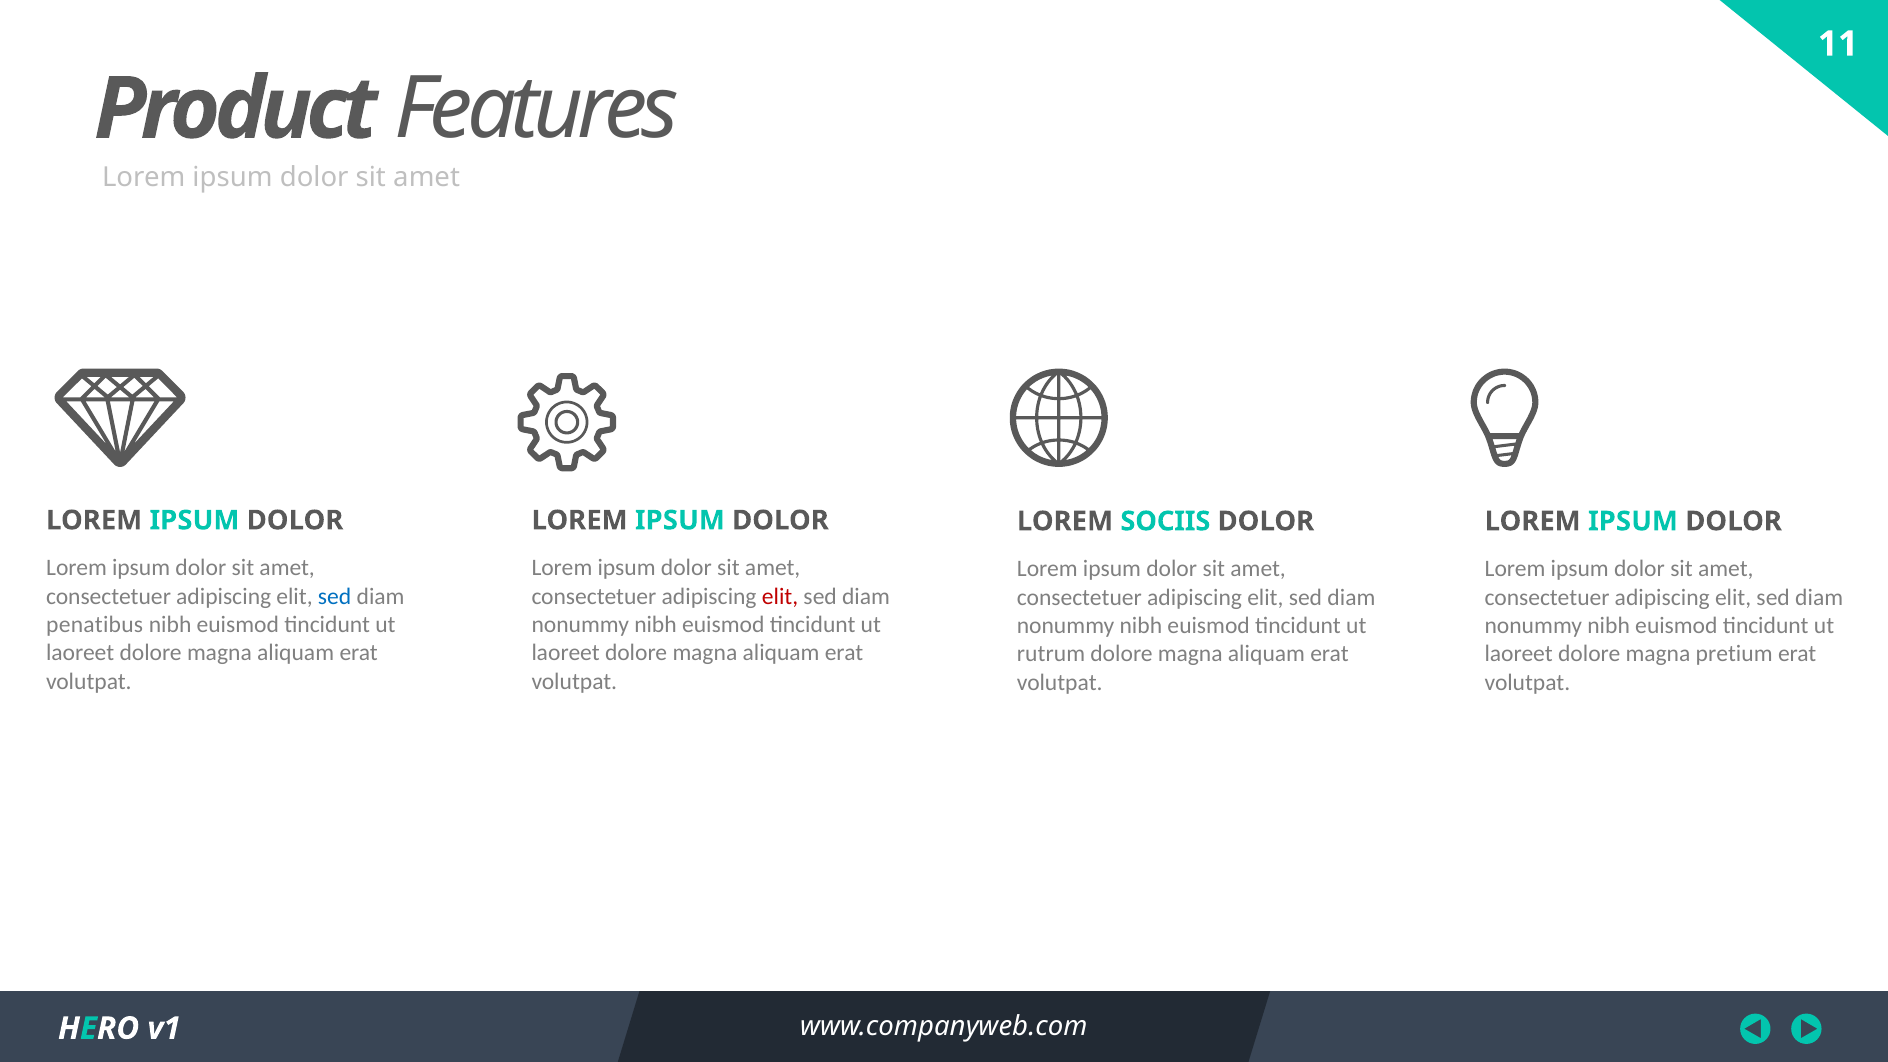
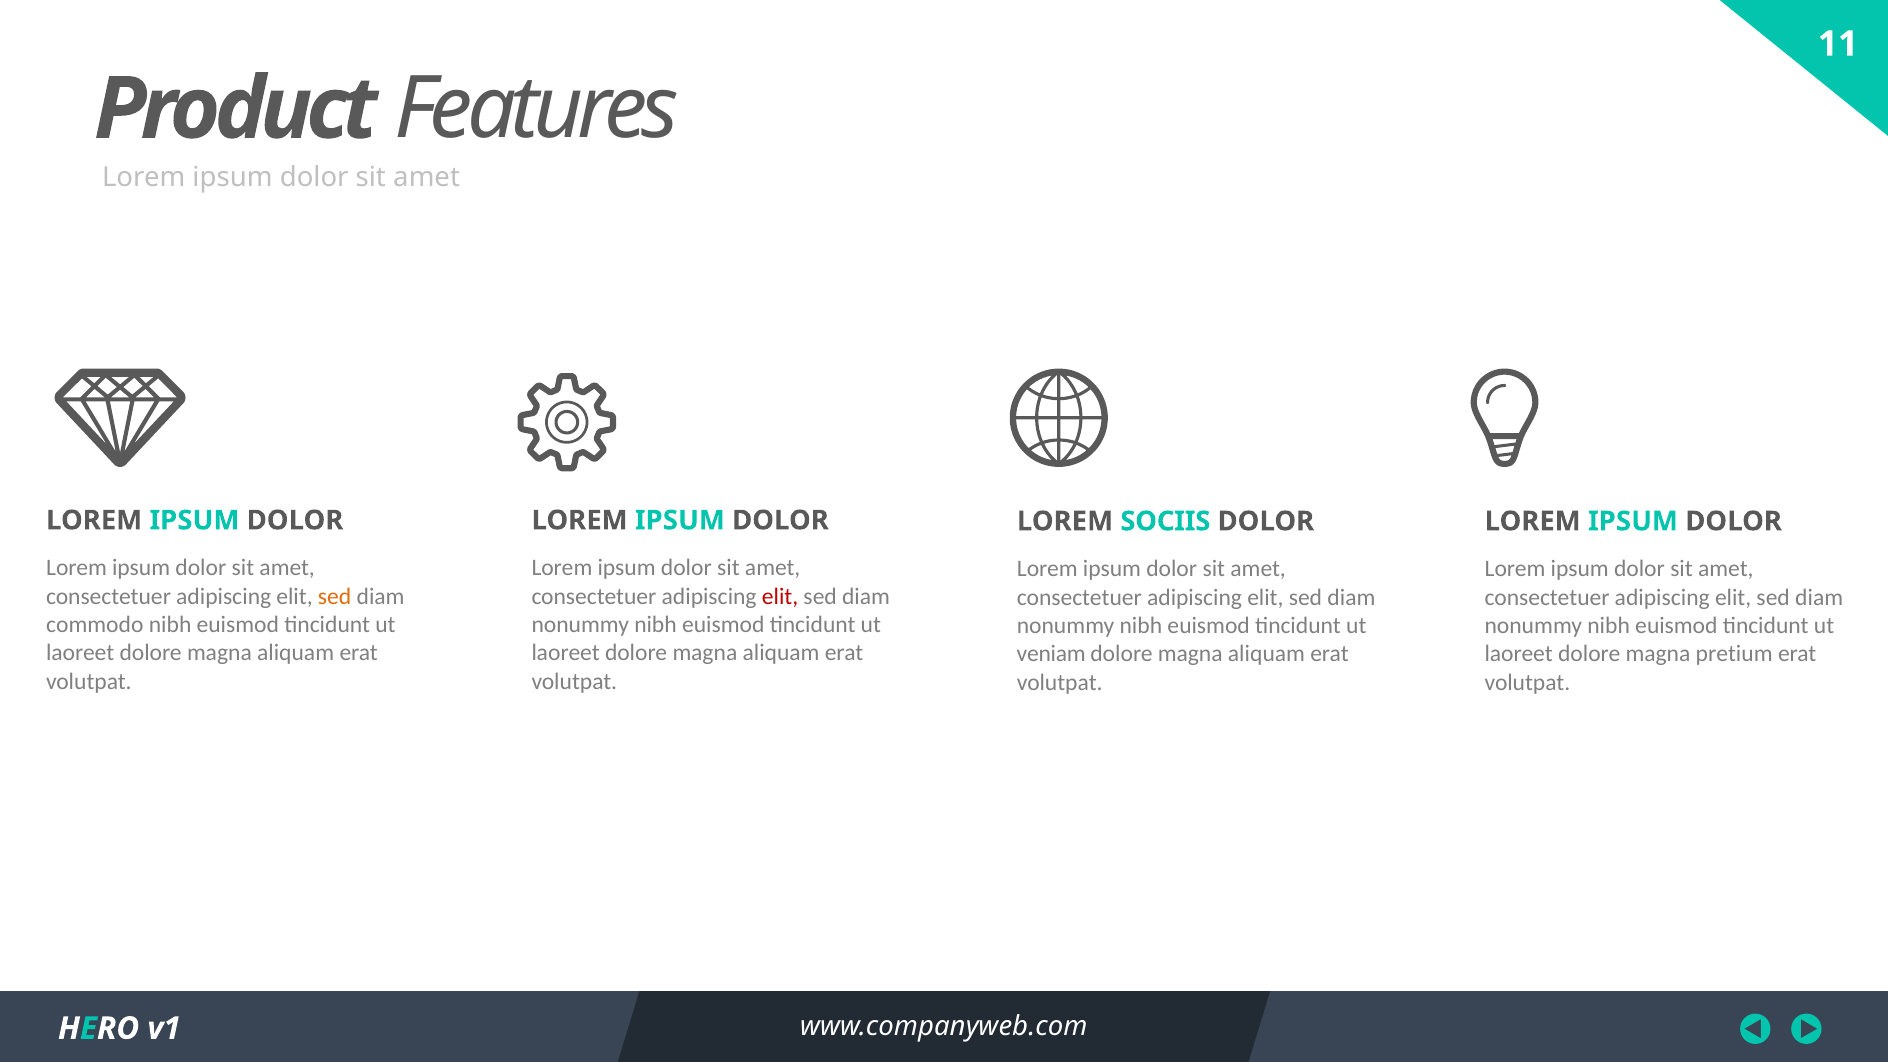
sed at (335, 596) colour: blue -> orange
penatibus: penatibus -> commodo
rutrum: rutrum -> veniam
